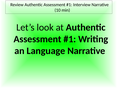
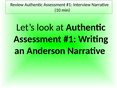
Language: Language -> Anderson
